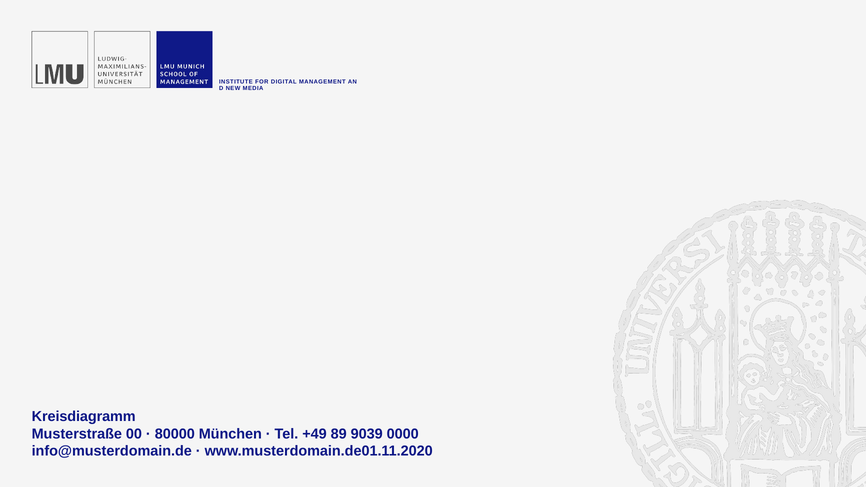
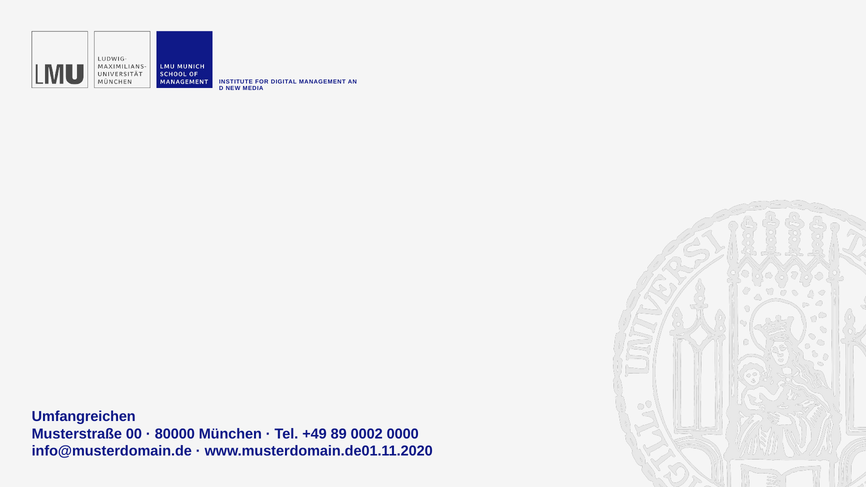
Kreisdiagramm: Kreisdiagramm -> Umfangreichen
9039: 9039 -> 0002
